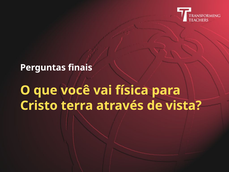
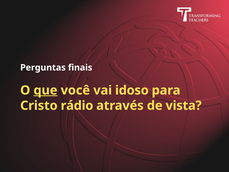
que underline: none -> present
física: física -> idoso
terra: terra -> rádio
